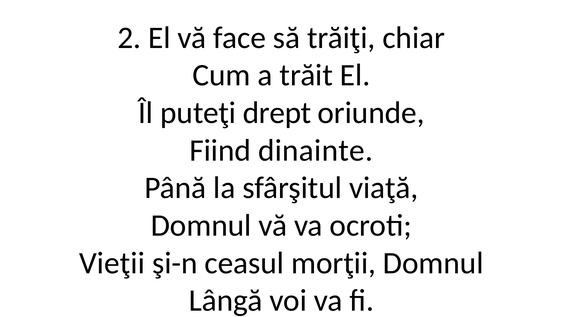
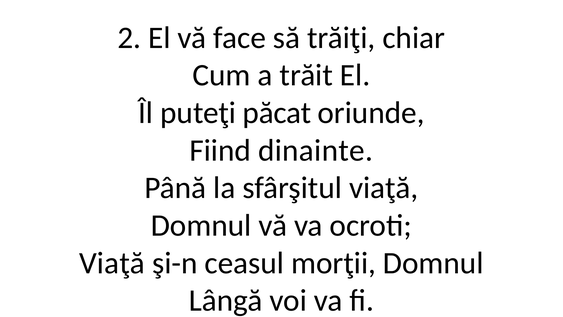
drept: drept -> păcat
Vieţii at (112, 263): Vieţii -> Viaţă
